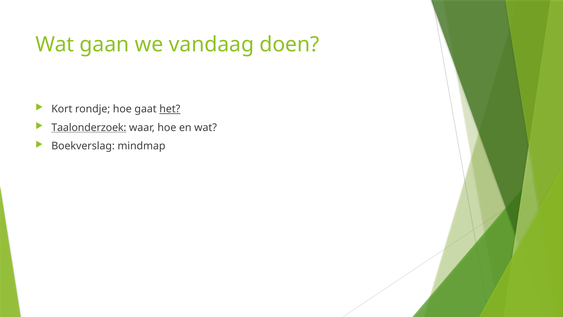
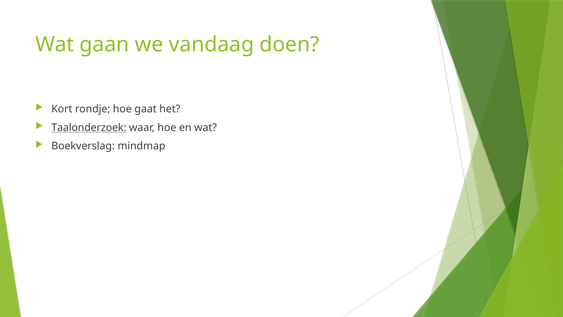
het underline: present -> none
